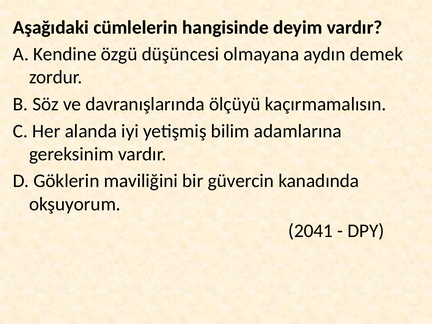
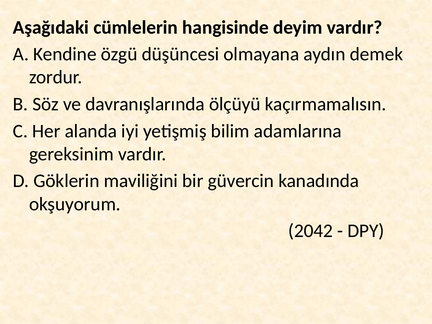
2041: 2041 -> 2042
